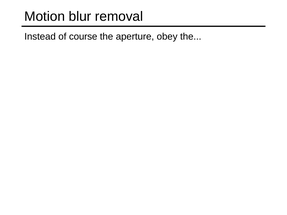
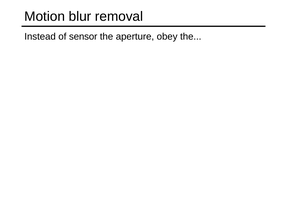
course: course -> sensor
